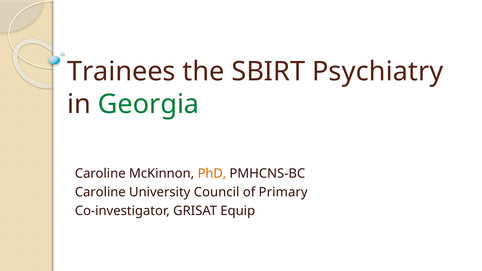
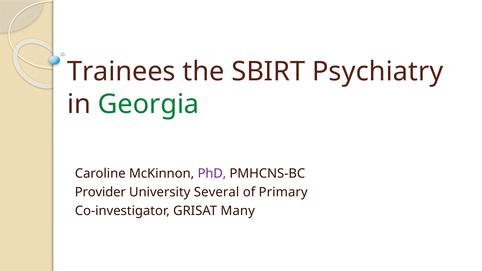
PhD colour: orange -> purple
Caroline at (100, 192): Caroline -> Provider
Council: Council -> Several
Equip: Equip -> Many
